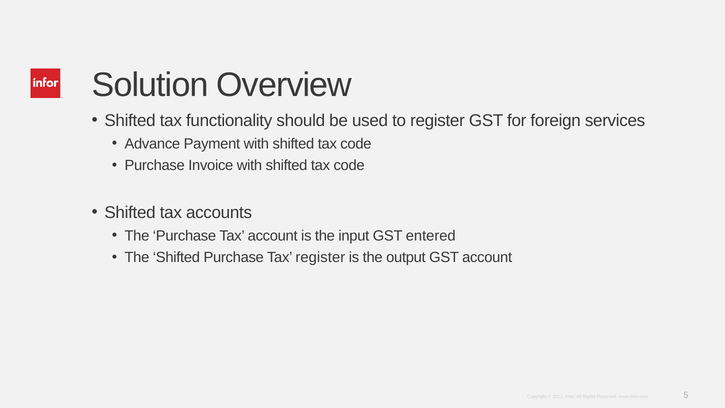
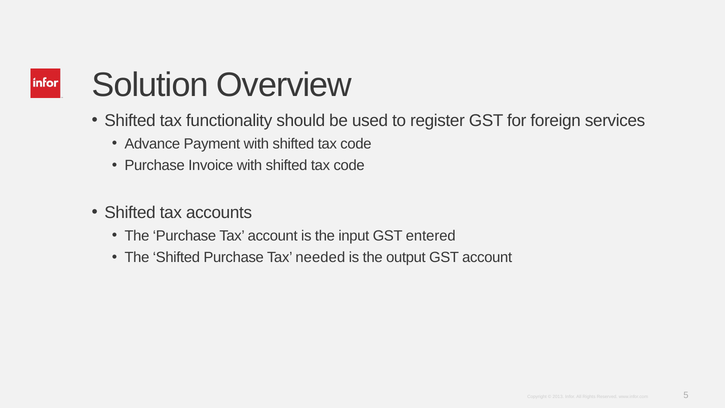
Tax register: register -> needed
